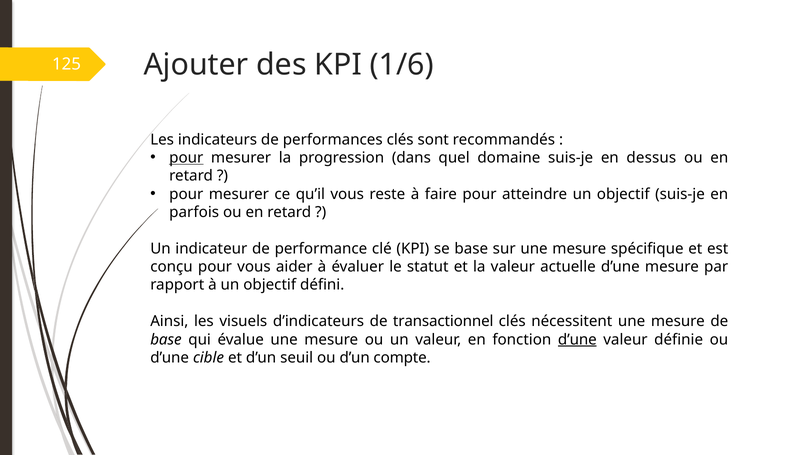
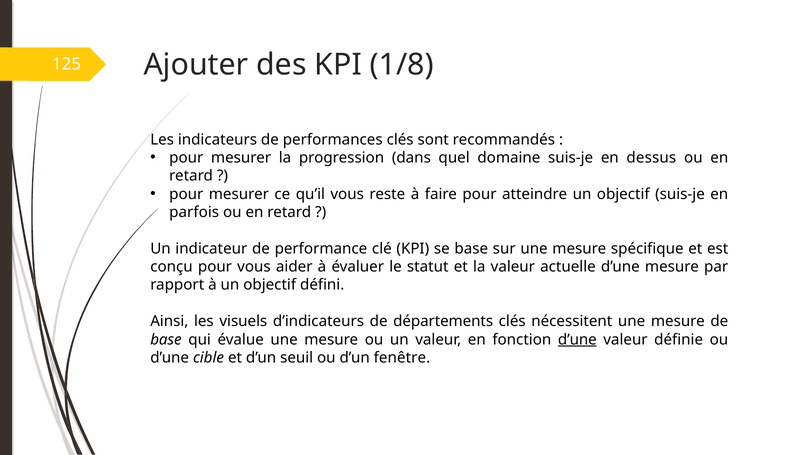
1/6: 1/6 -> 1/8
pour at (186, 158) underline: present -> none
transactionnel: transactionnel -> départements
compte: compte -> fenêtre
